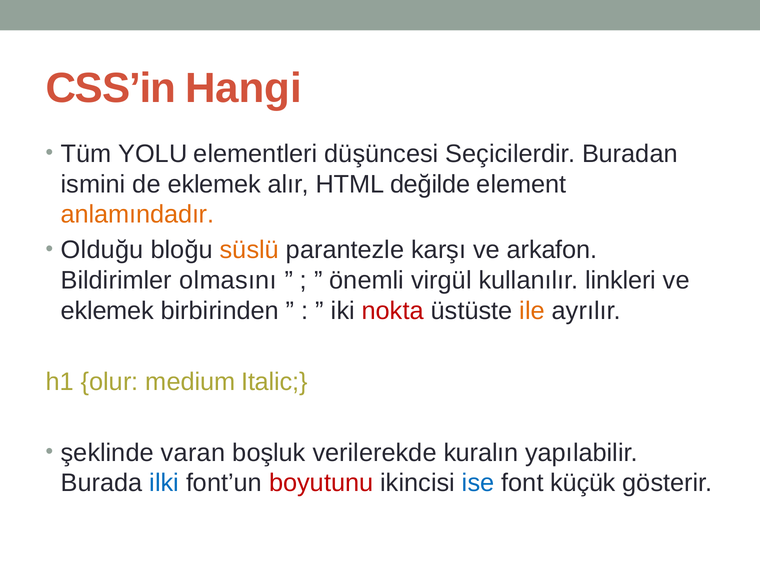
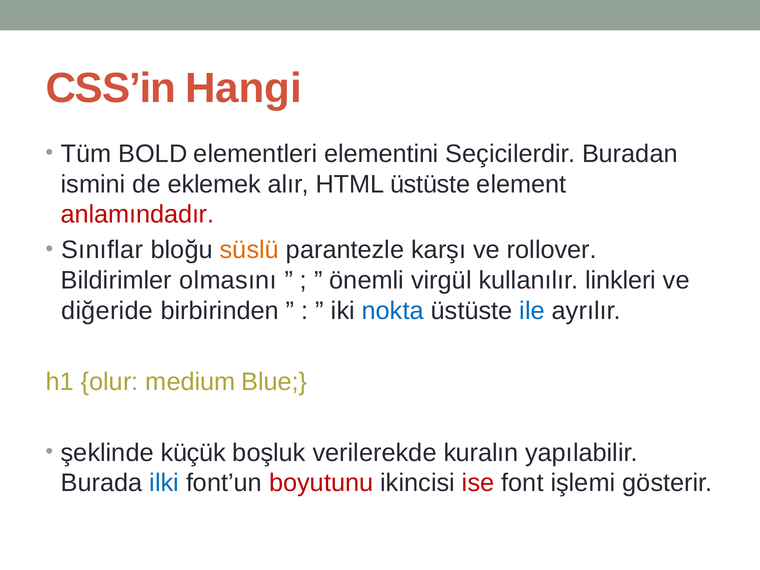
YOLU: YOLU -> BOLD
düşüncesi: düşüncesi -> elementini
HTML değilde: değilde -> üstüste
anlamındadır colour: orange -> red
Olduğu: Olduğu -> Sınıflar
arkafon: arkafon -> rollover
eklemek at (107, 311): eklemek -> diğeride
nokta colour: red -> blue
ile colour: orange -> blue
Italic: Italic -> Blue
varan: varan -> küçük
ise colour: blue -> red
küçük: küçük -> işlemi
